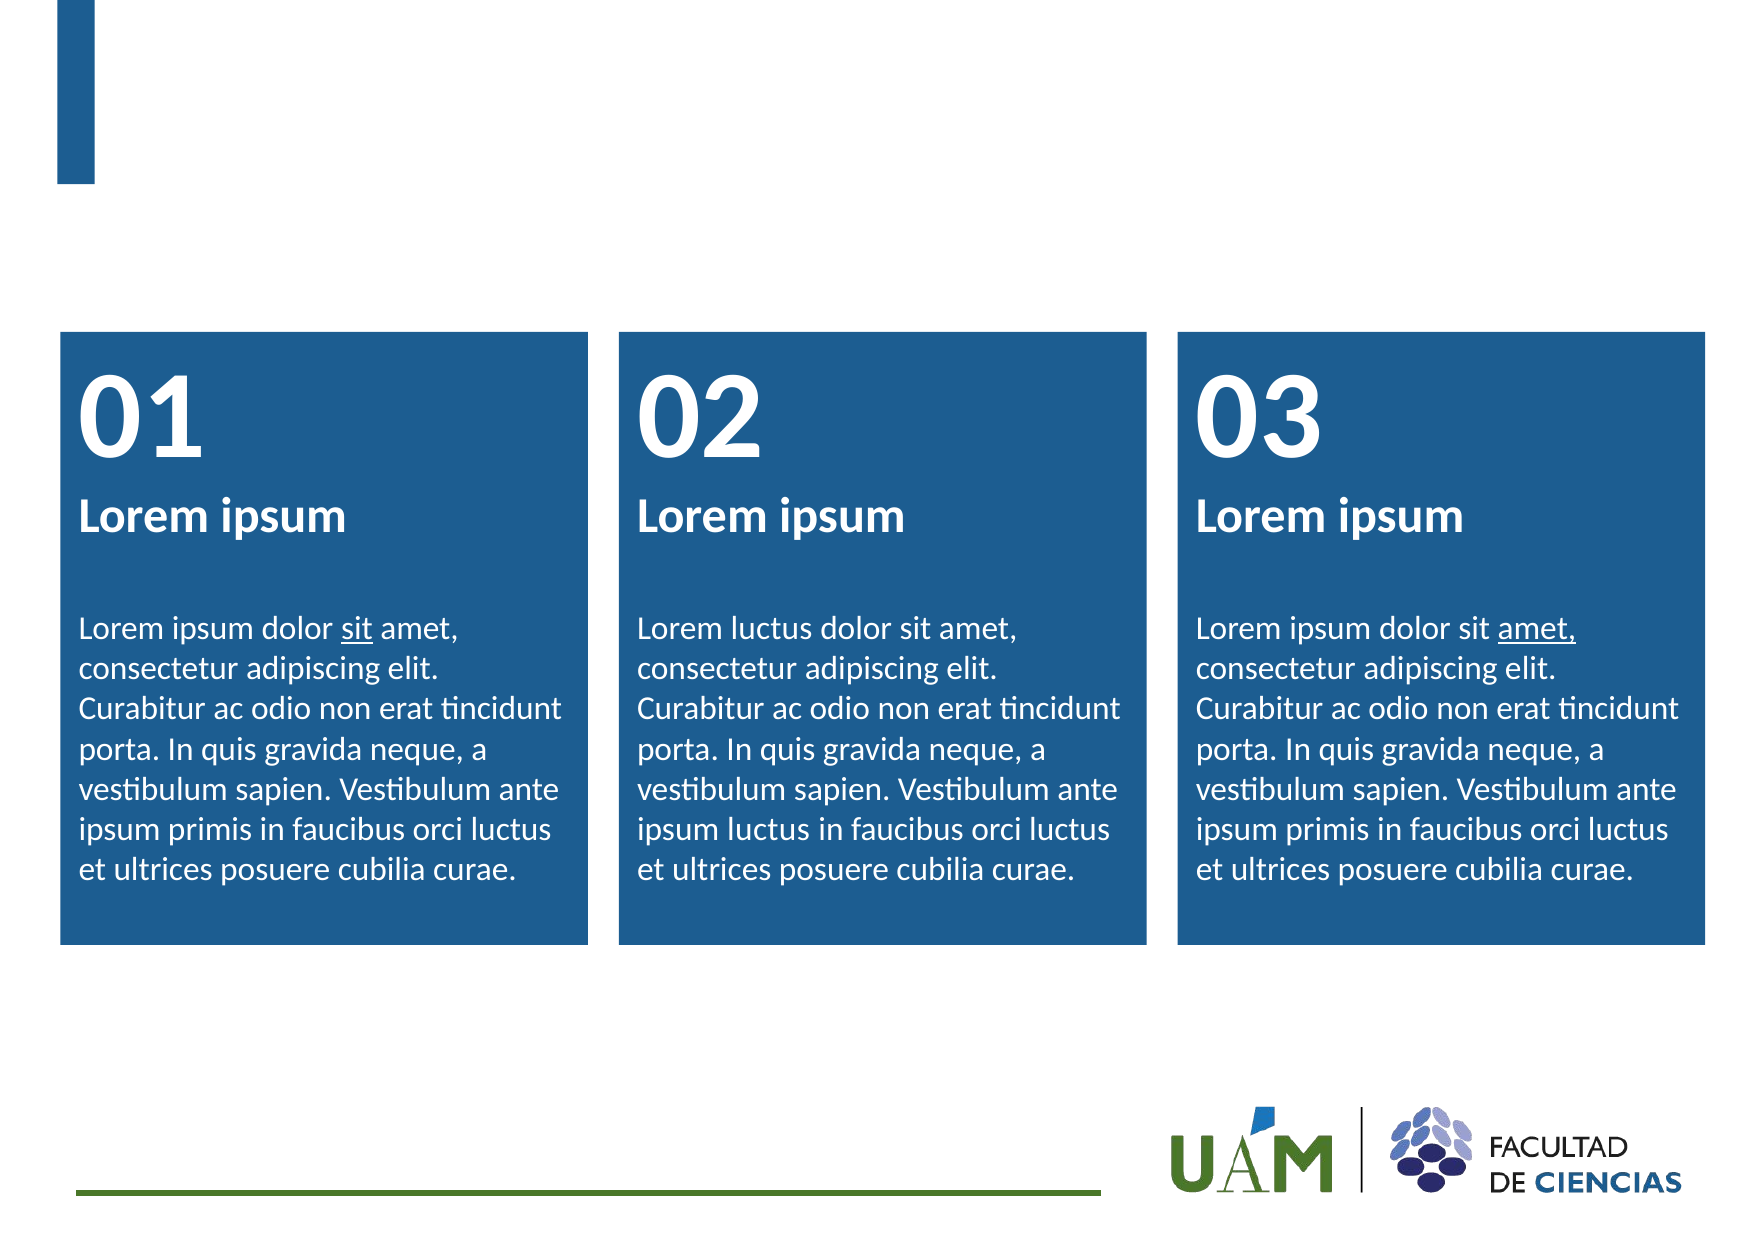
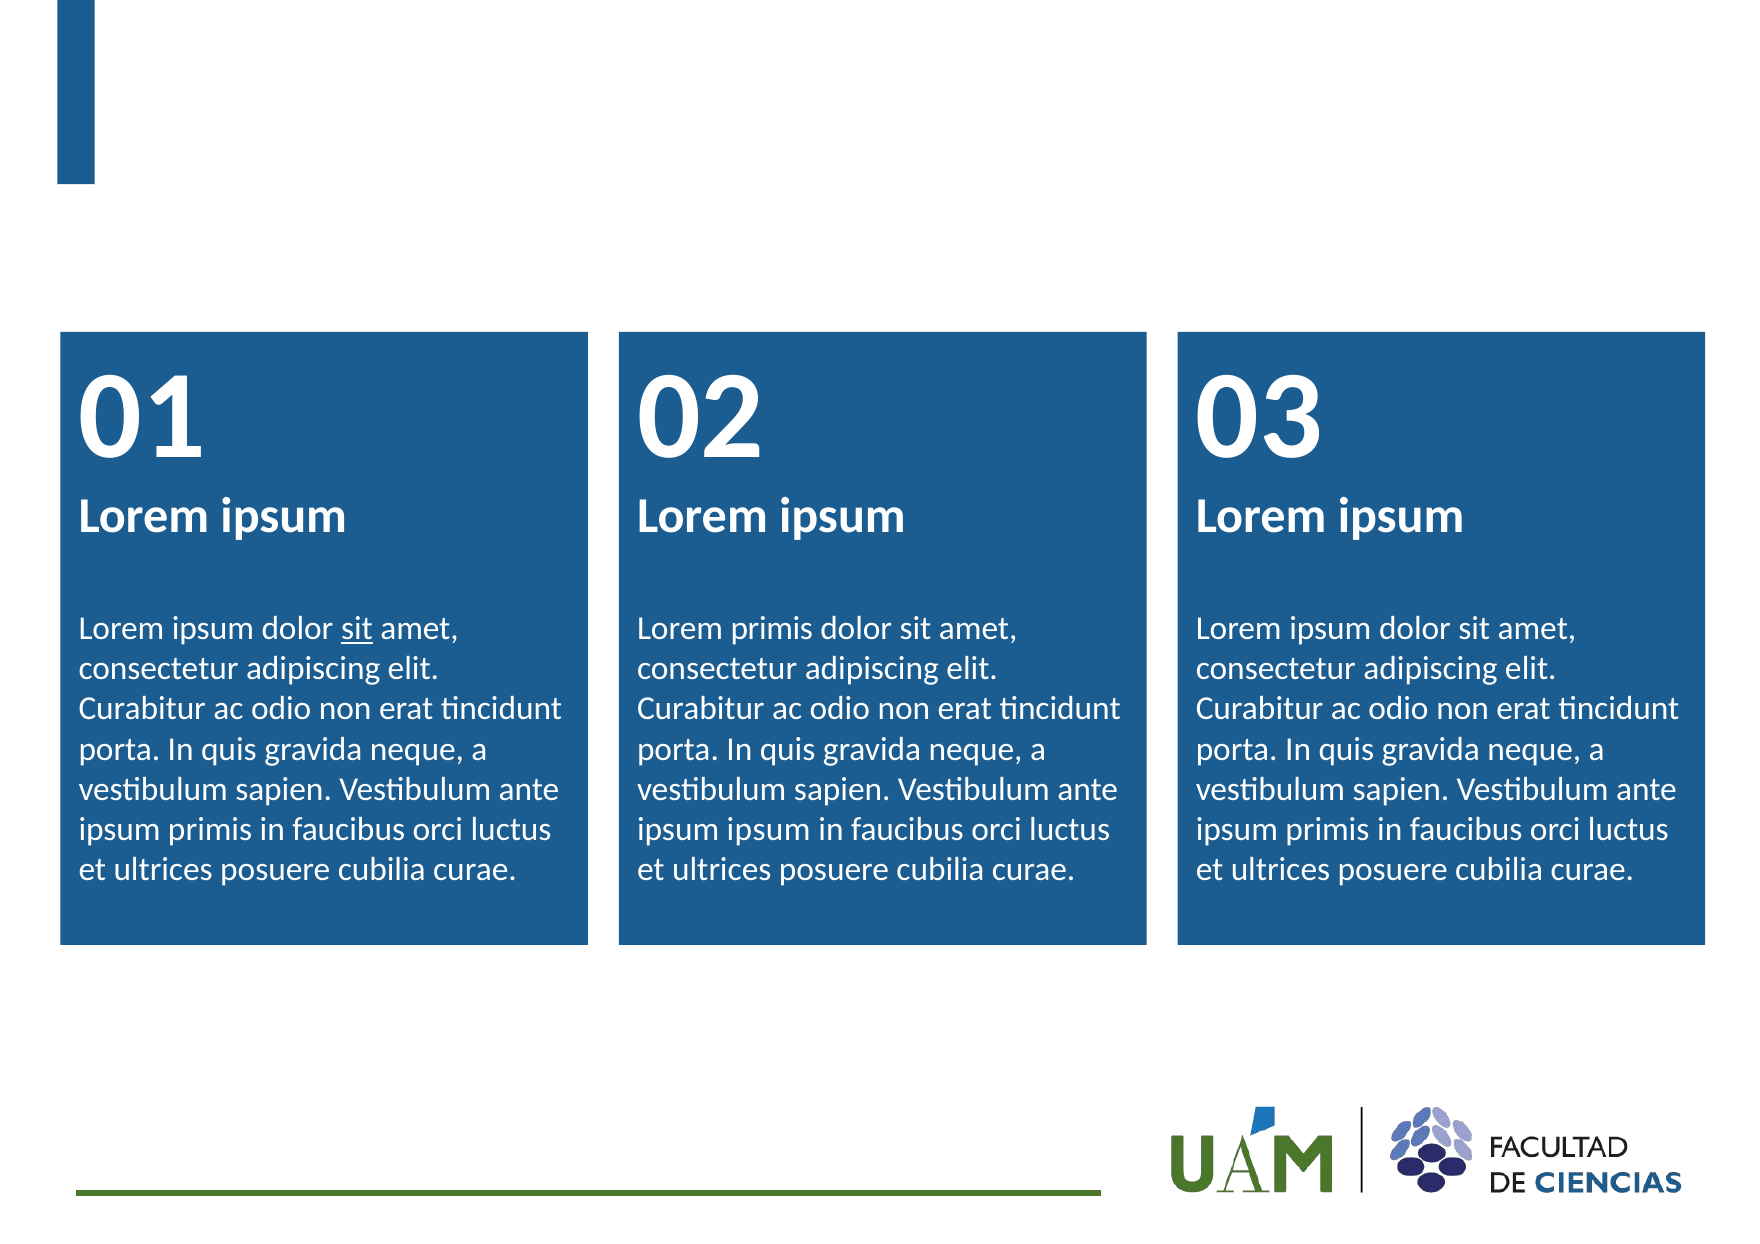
Lorem luctus: luctus -> primis
amet at (1537, 629) underline: present -> none
ipsum luctus: luctus -> ipsum
